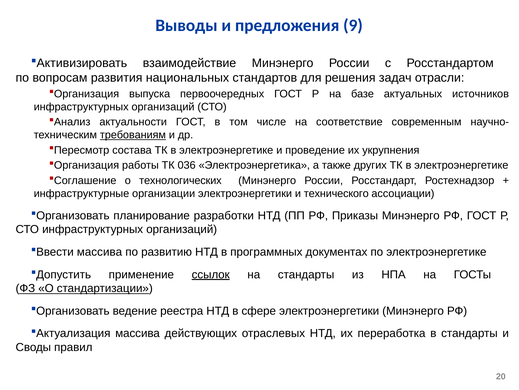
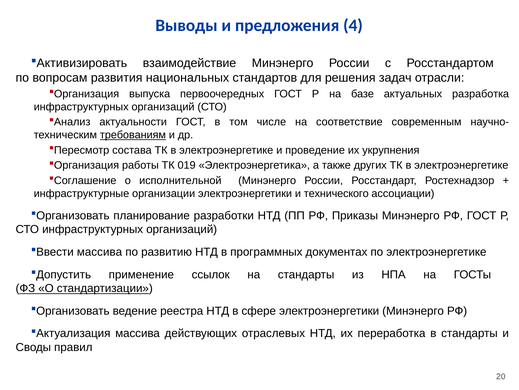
9: 9 -> 4
источников: источников -> разработка
036: 036 -> 019
технологических: технологических -> исполнительной
ссылок underline: present -> none
